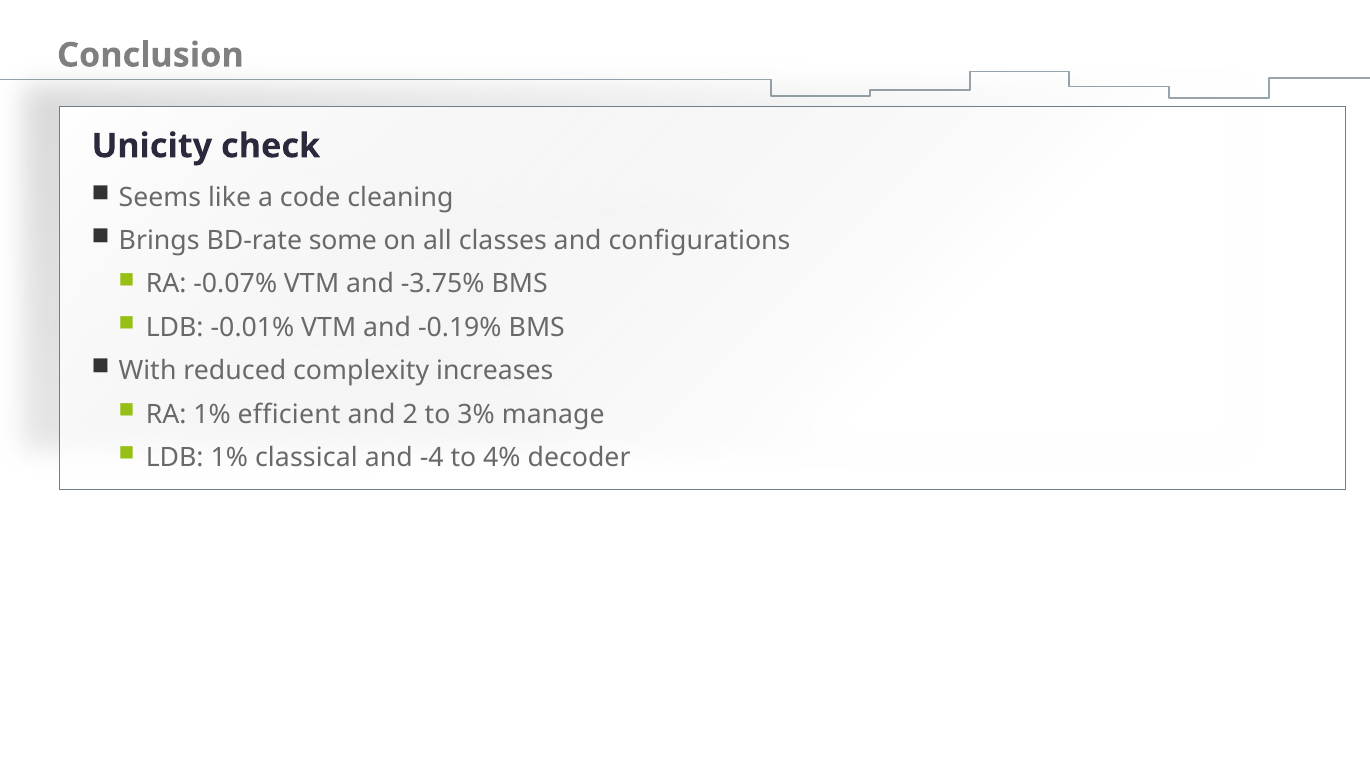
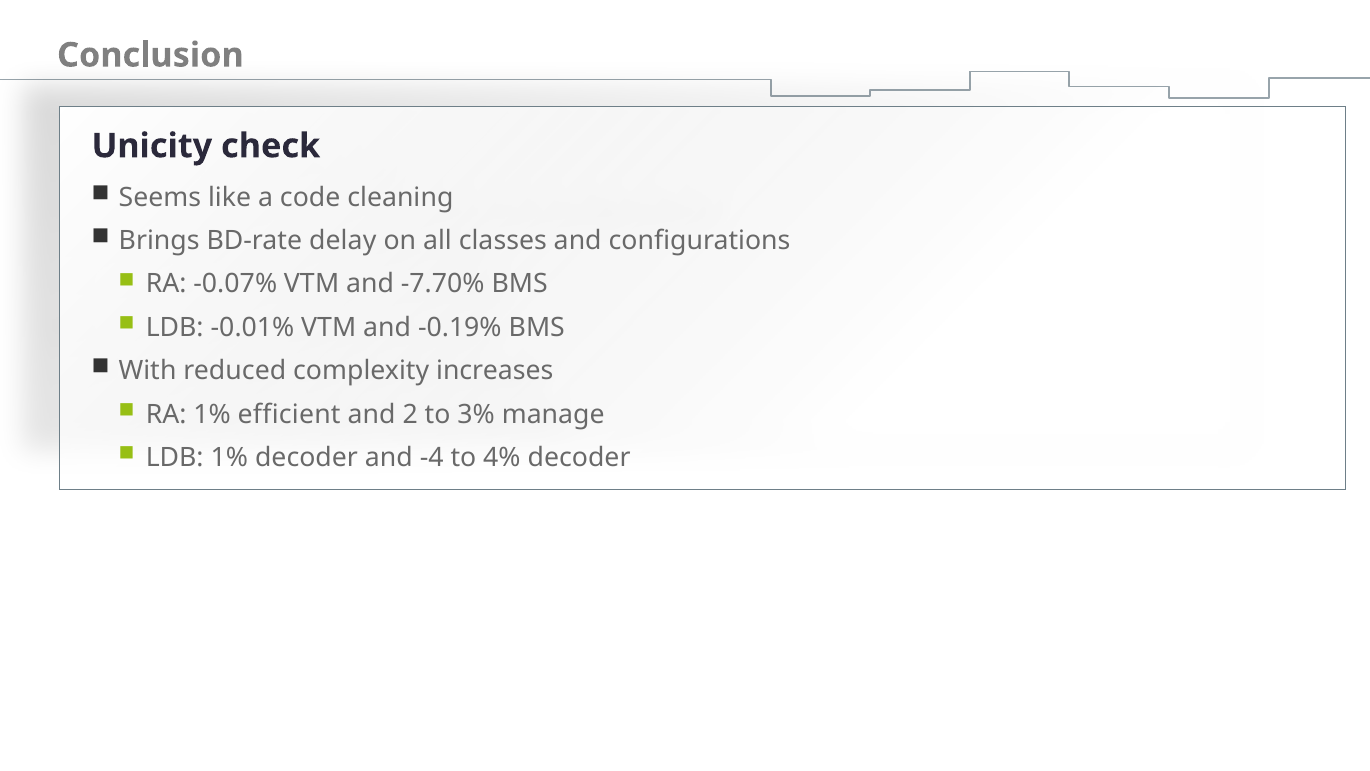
some: some -> delay
-3.75%: -3.75% -> -7.70%
1% classical: classical -> decoder
